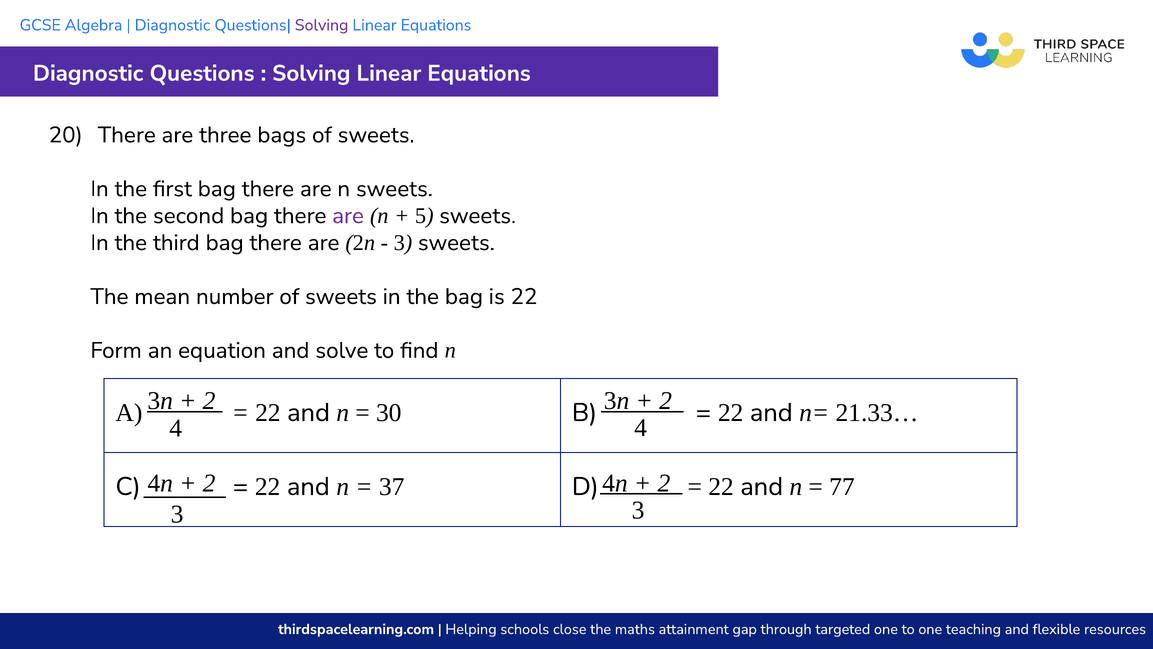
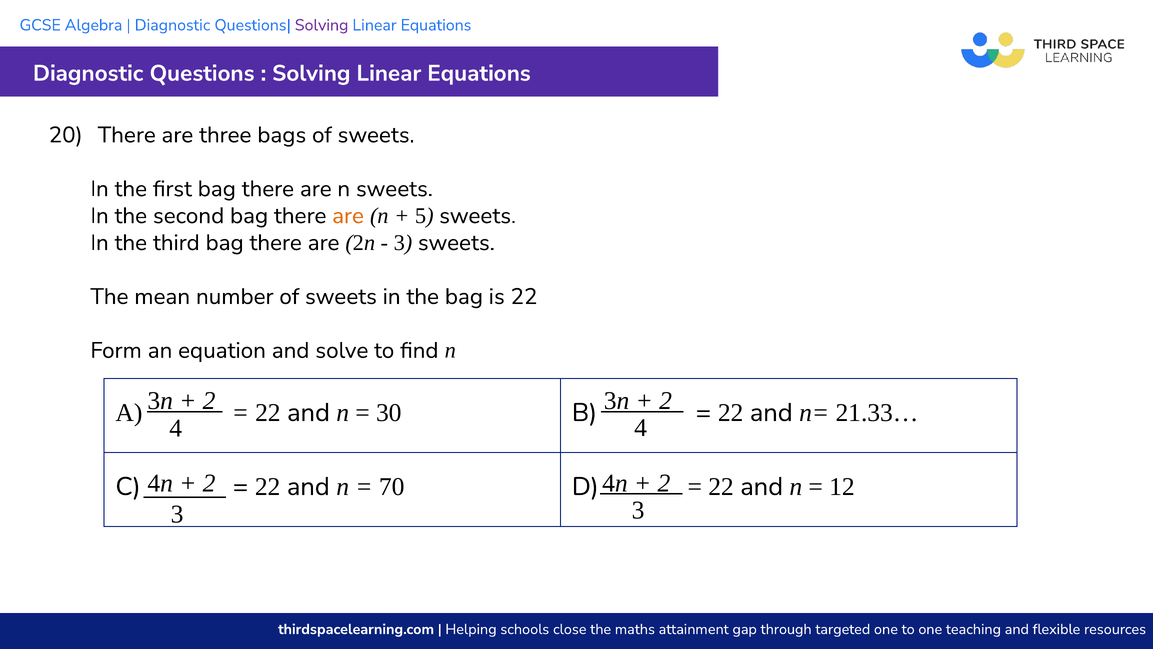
are at (348, 216) colour: purple -> orange
37: 37 -> 70
77: 77 -> 12
